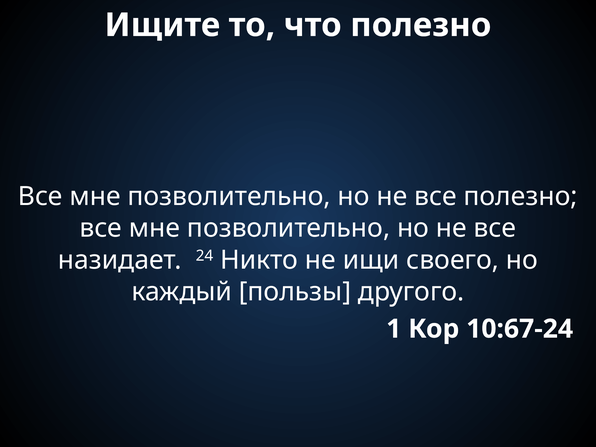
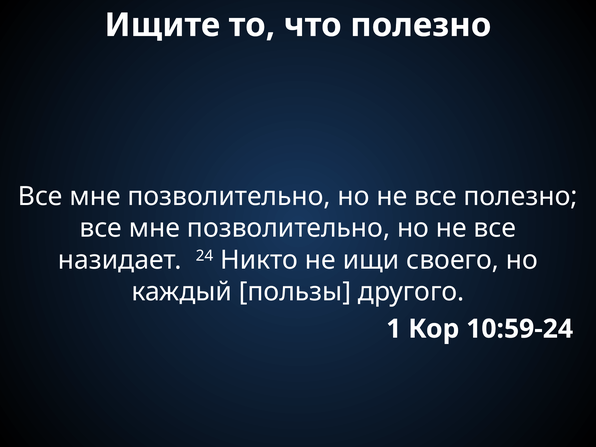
10:67-24: 10:67-24 -> 10:59-24
